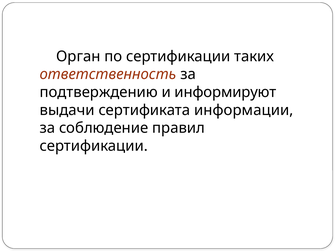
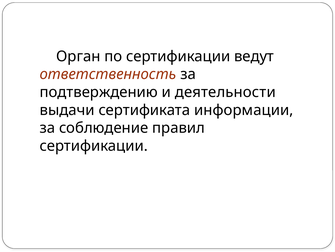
таких: таких -> ведут
информируют: информируют -> деятельности
